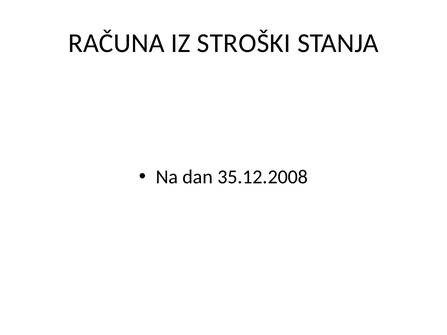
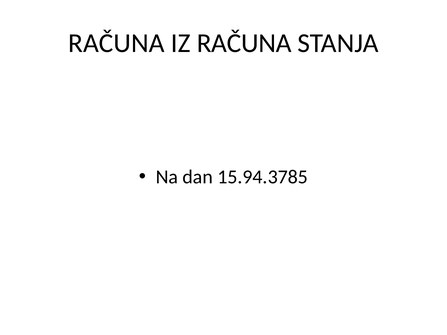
IZ STROŠKI: STROŠKI -> RAČUNA
35.12.2008: 35.12.2008 -> 15.94.3785
